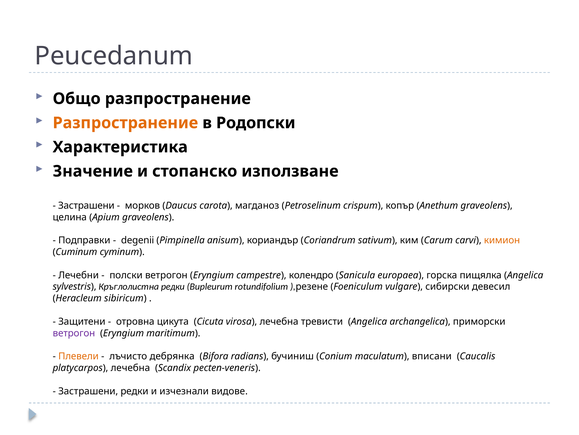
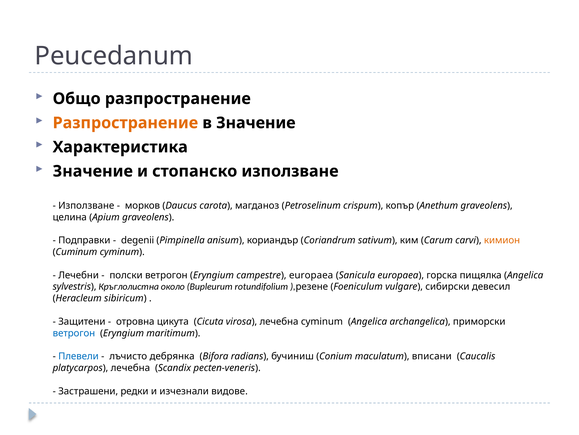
в Родопски: Родопски -> Значение
Застрашени at (86, 205): Застрашени -> Използване
campestre колендро: колендро -> europaea
Кръглолистна редки: редки -> около
лечебна тревисти: тревисти -> cyminum
ветрогон at (74, 333) colour: purple -> blue
Плевели colour: orange -> blue
